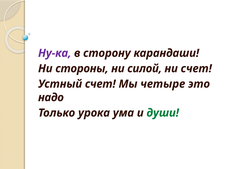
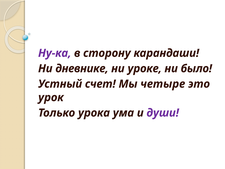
стороны: стороны -> дневнике
силой: силой -> уроке
ни счет: счет -> было
надо: надо -> урок
души colour: green -> purple
